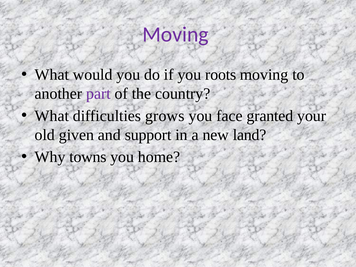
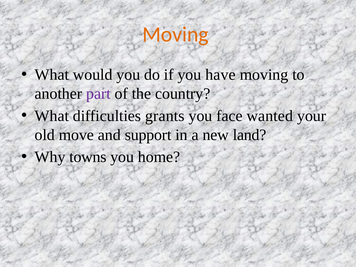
Moving at (175, 34) colour: purple -> orange
roots: roots -> have
grows: grows -> grants
granted: granted -> wanted
given: given -> move
